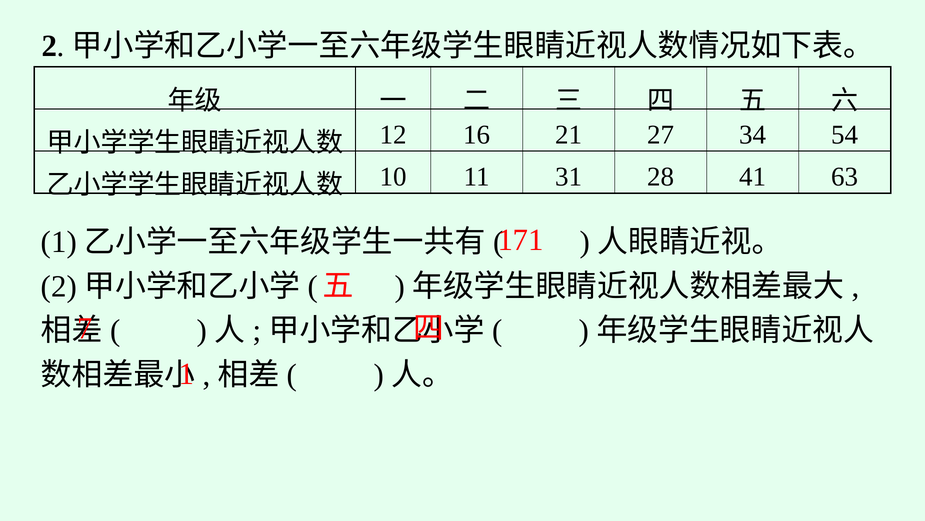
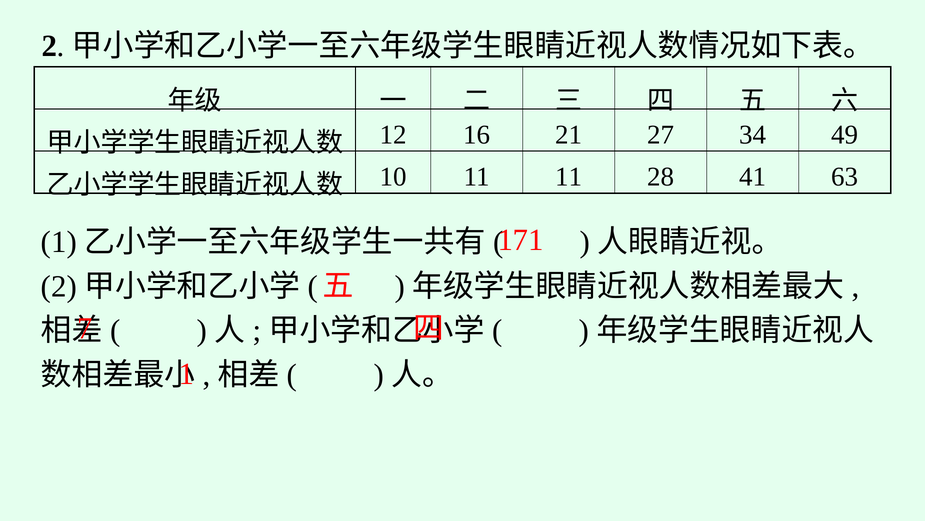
54: 54 -> 49
11 31: 31 -> 11
